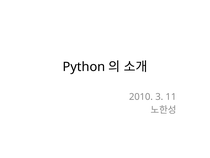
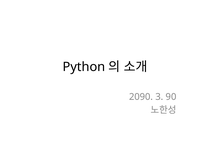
2010: 2010 -> 2090
11: 11 -> 90
